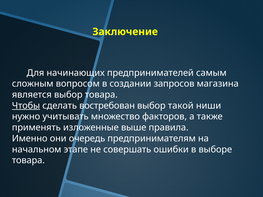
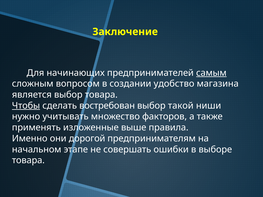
самым underline: none -> present
запросов: запросов -> удобство
очередь: очередь -> дорогой
